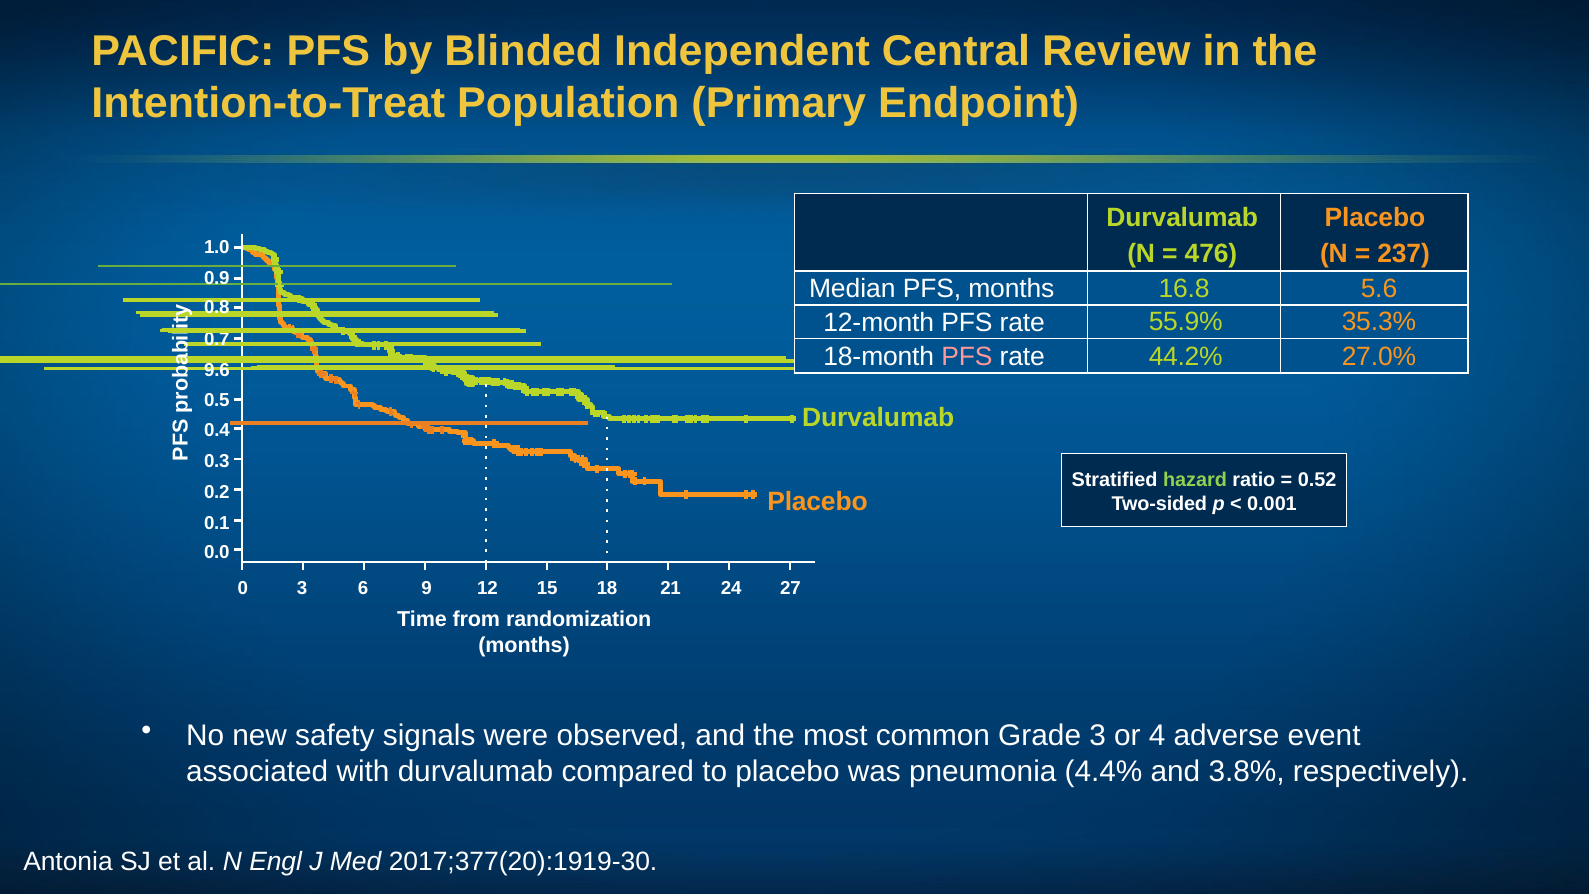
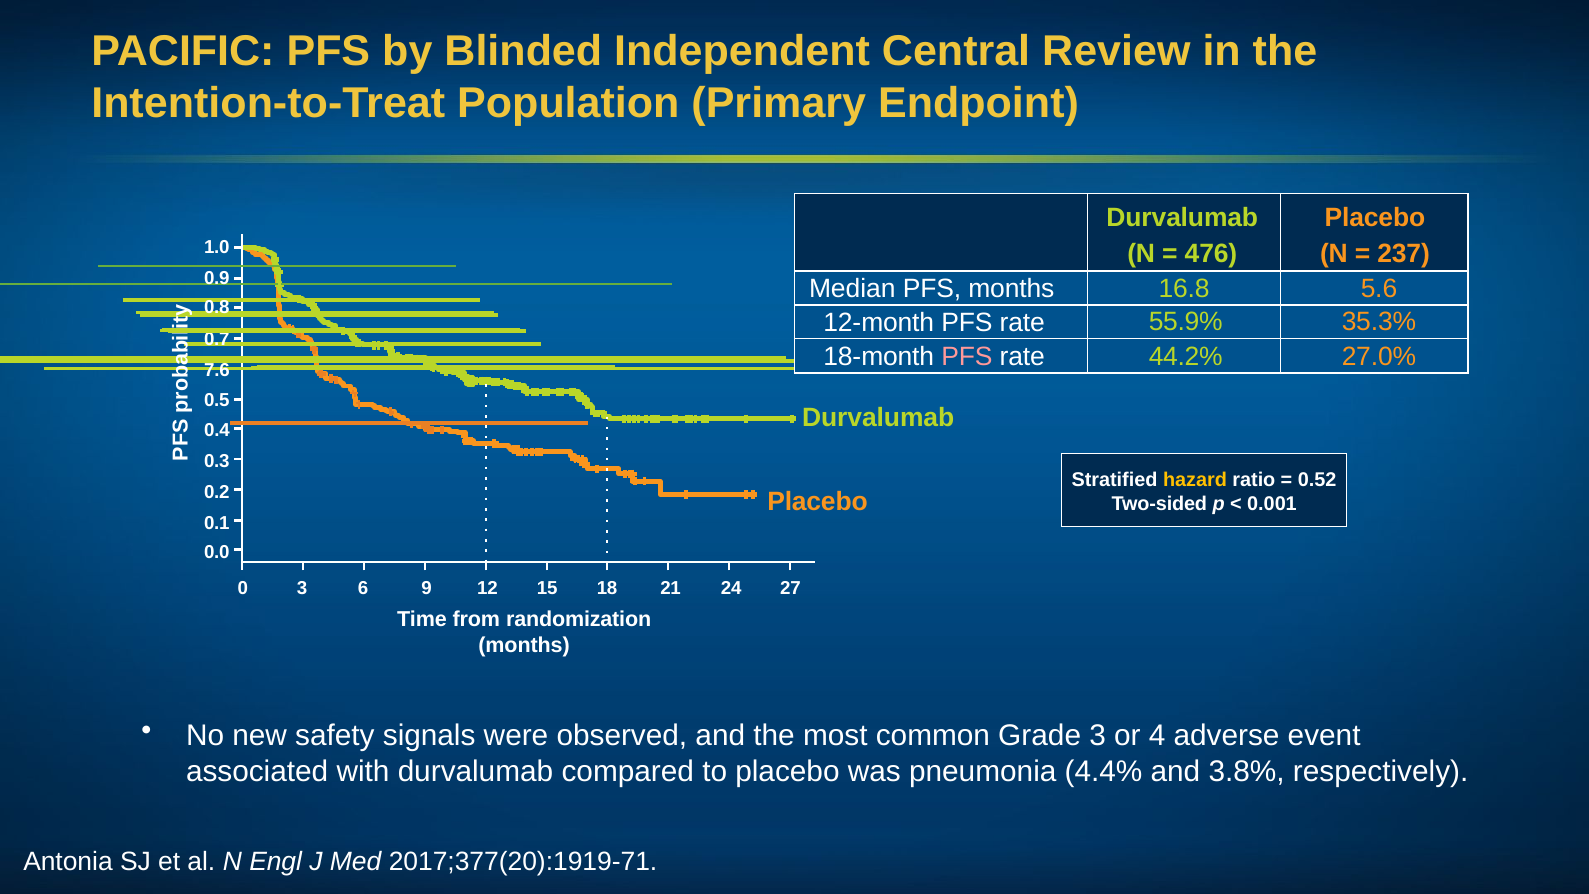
9.6: 9.6 -> 7.6
hazard colour: light green -> yellow
2017;377(20):1919-30: 2017;377(20):1919-30 -> 2017;377(20):1919-71
